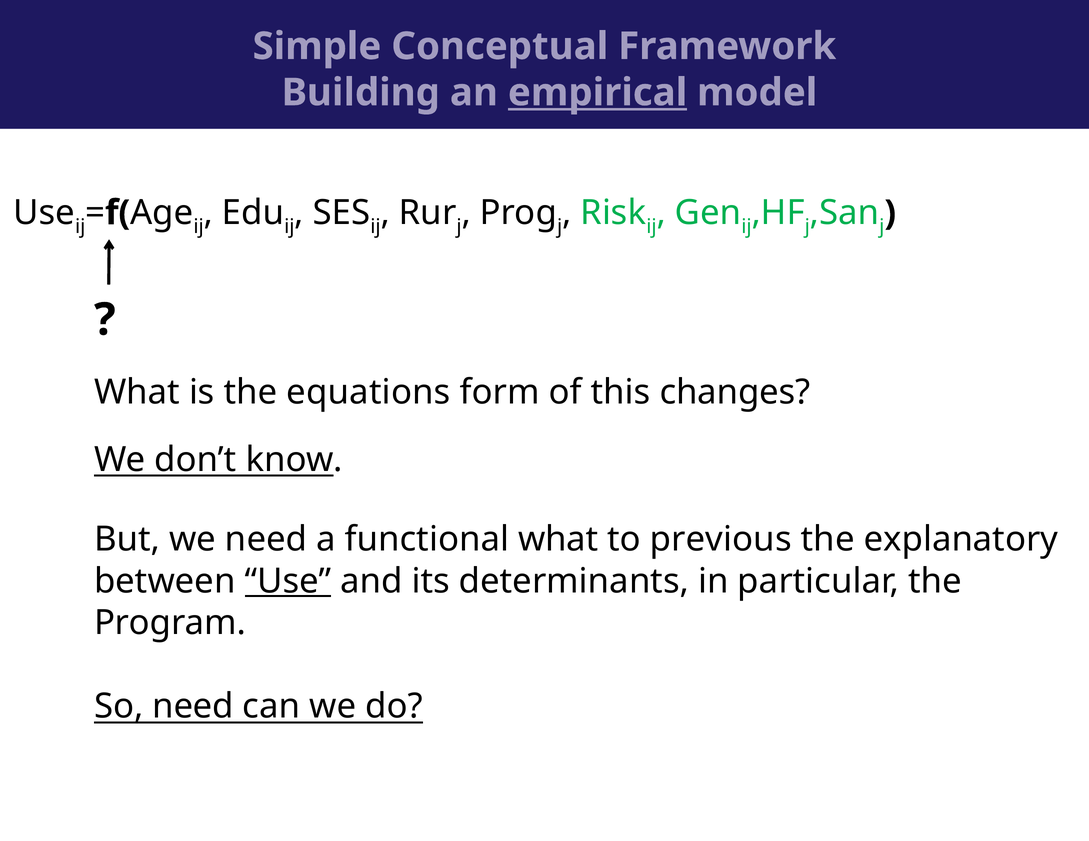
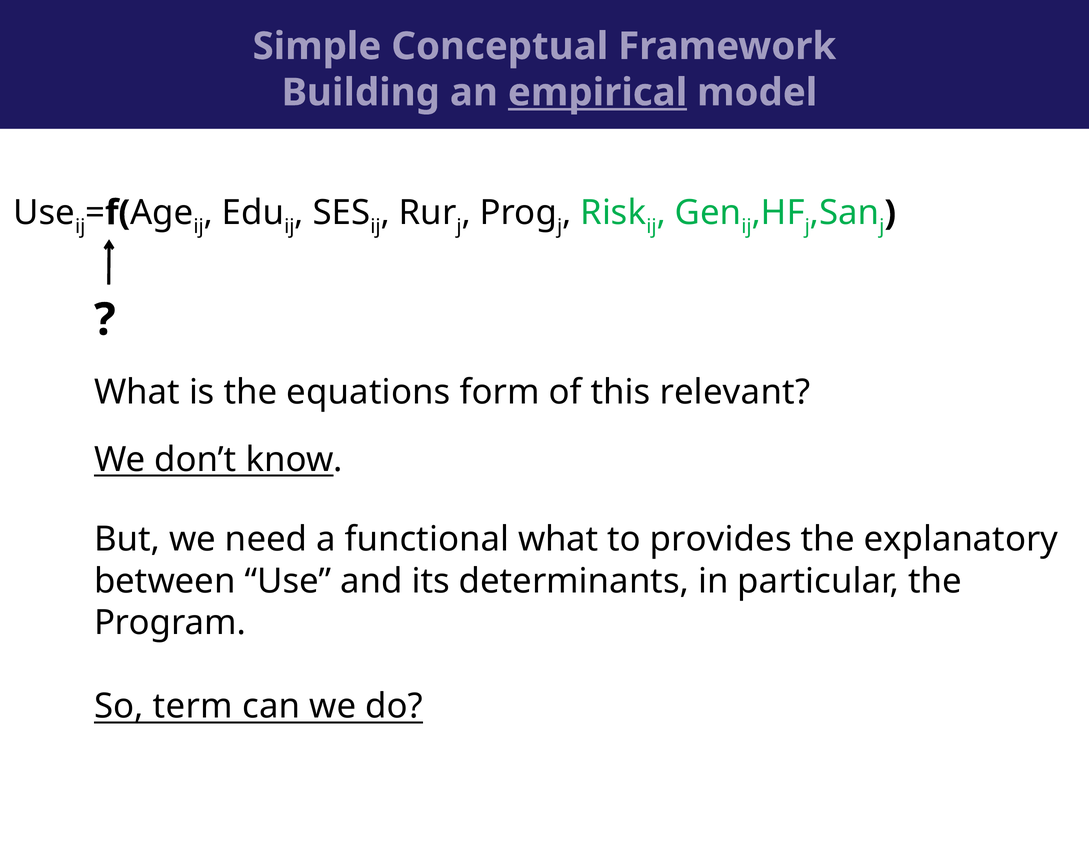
changes: changes -> relevant
previous: previous -> provides
Use at (288, 582) underline: present -> none
So need: need -> term
